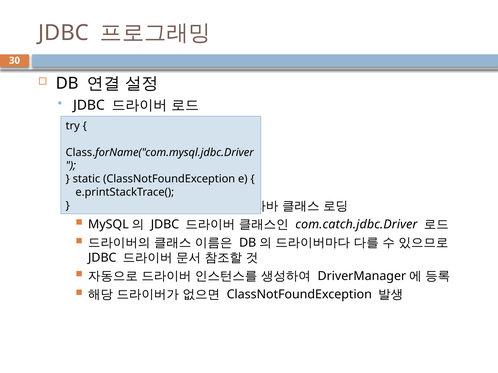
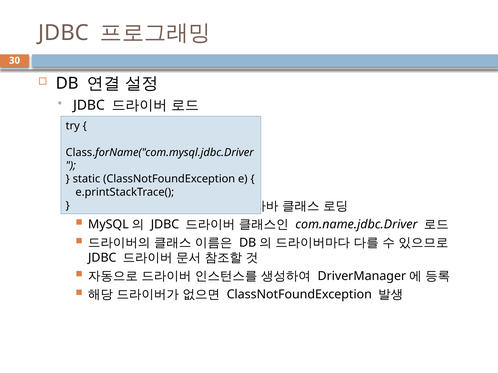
com.catch.jdbc.Driver: com.catch.jdbc.Driver -> com.name.jdbc.Driver
